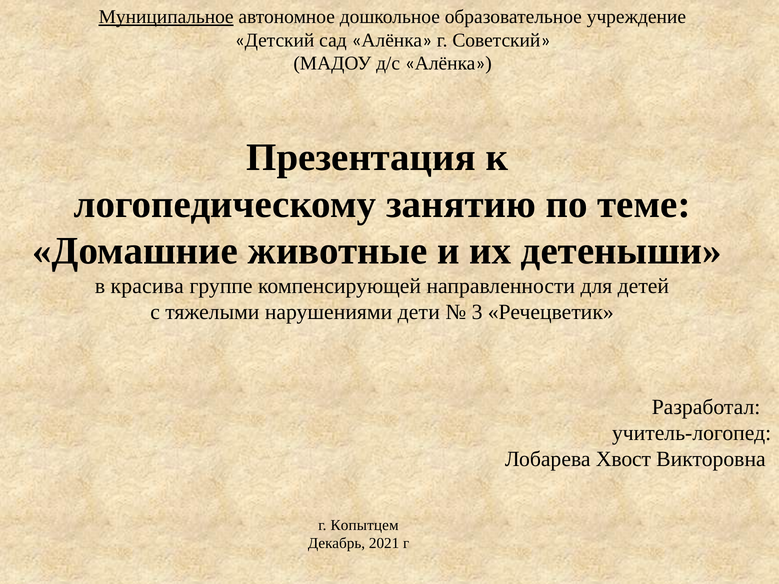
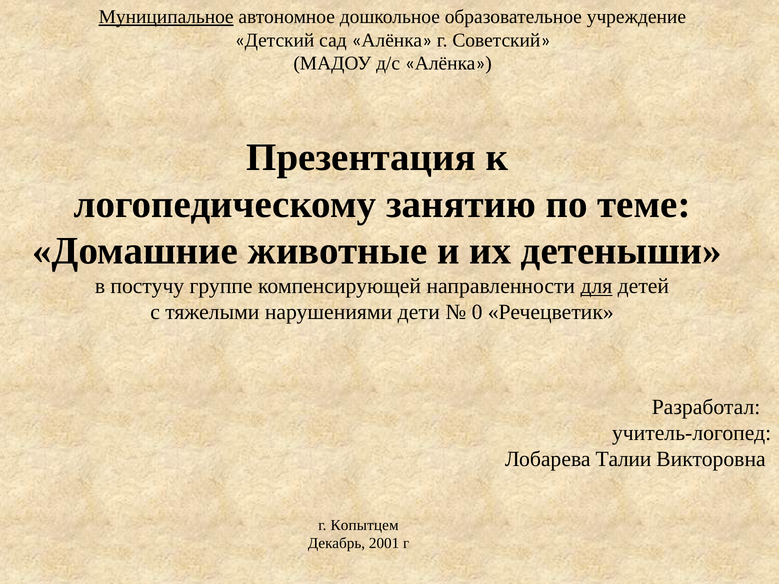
красива: красива -> постучу
для underline: none -> present
3: 3 -> 0
Хвост: Хвост -> Талии
2021: 2021 -> 2001
